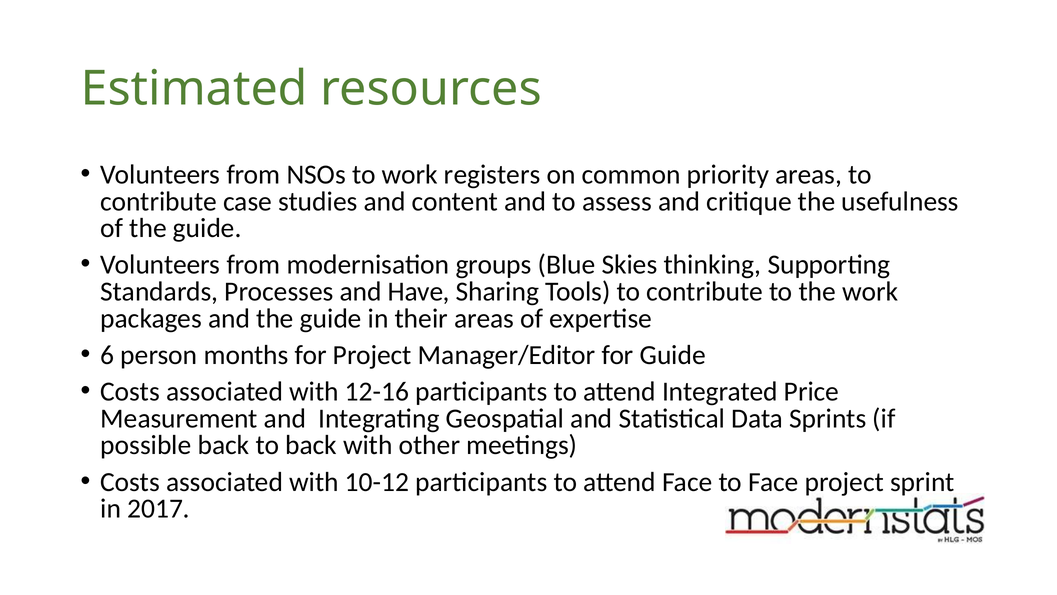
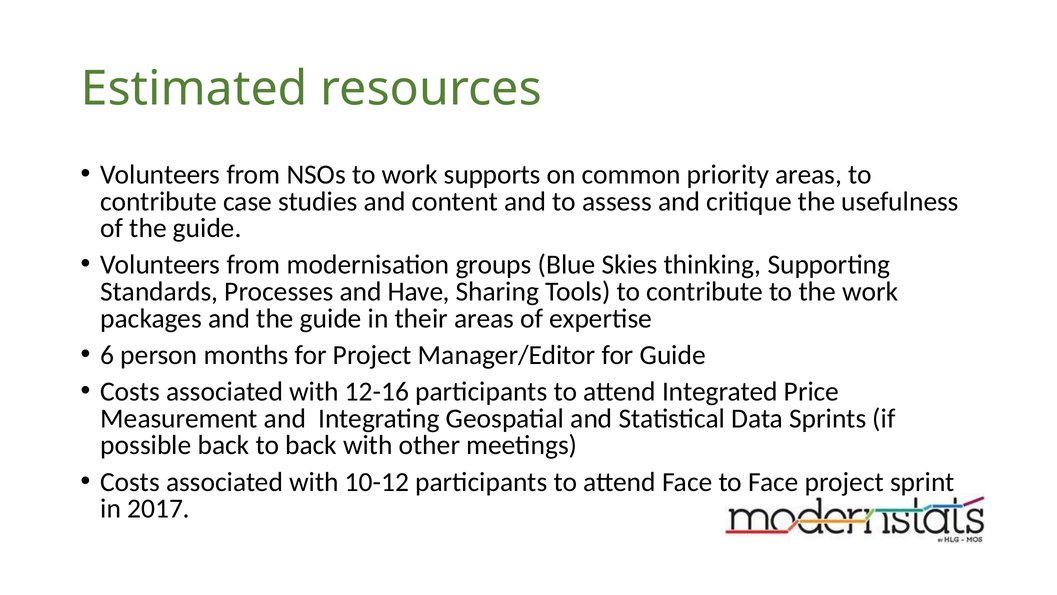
registers: registers -> supports
